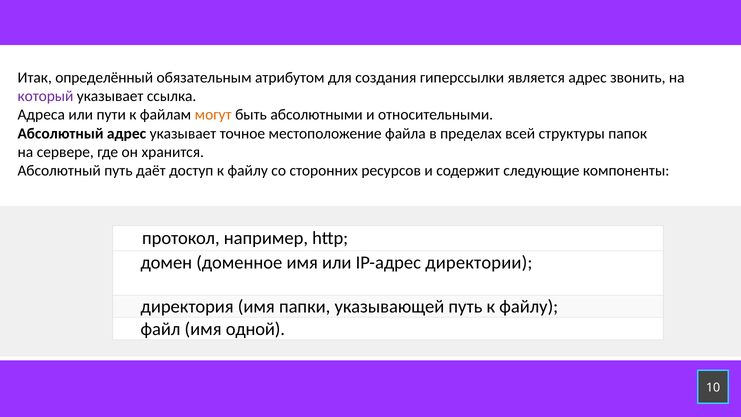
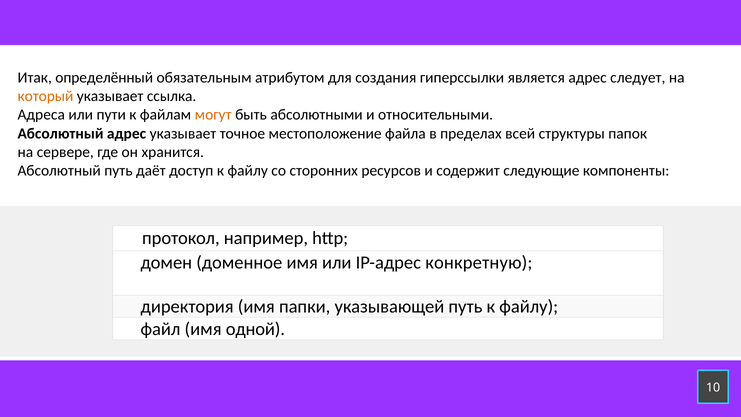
звонить: звонить -> следует
который colour: purple -> orange
директории: директории -> конкретную
